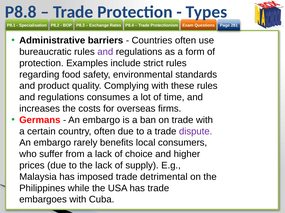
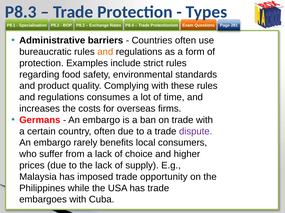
P8.8 at (21, 12): P8.8 -> P8.3
and at (105, 52) colour: purple -> orange
detrimental: detrimental -> opportunity
